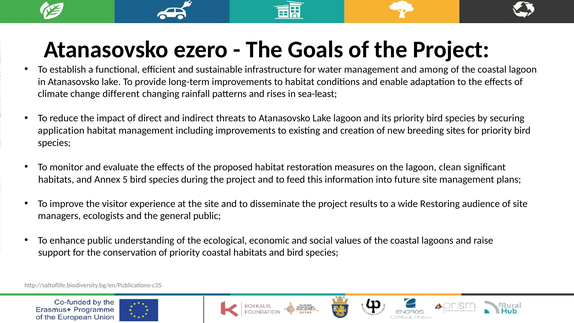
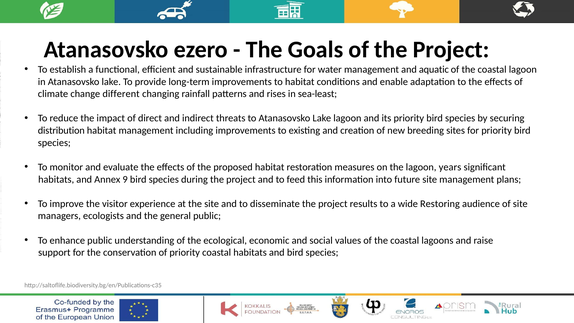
among: among -> aquatic
application: application -> distribution
clean: clean -> years
5: 5 -> 9
